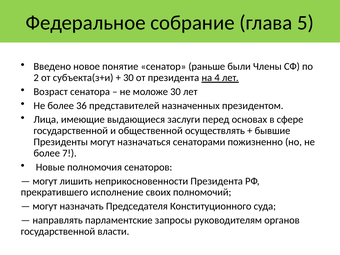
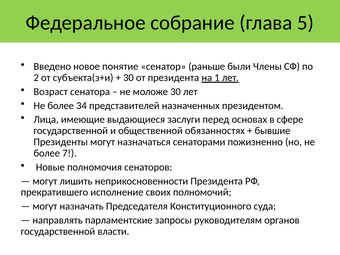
4: 4 -> 1
36: 36 -> 34
осуществлять: осуществлять -> обязанностях
